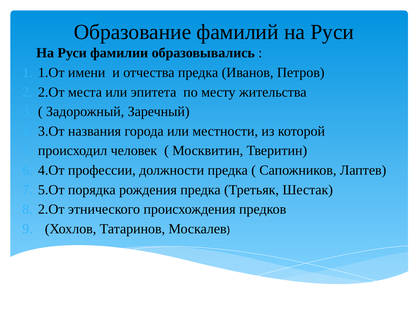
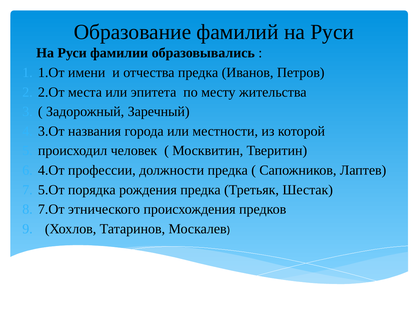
2.От at (51, 209): 2.От -> 7.От
